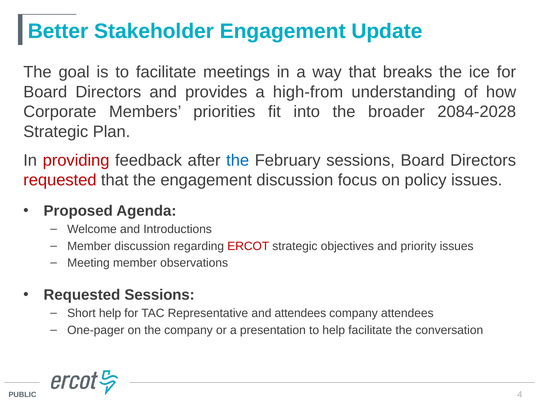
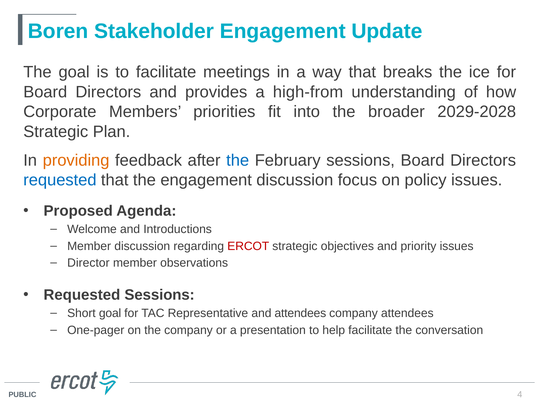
Better: Better -> Boren
2084-2028: 2084-2028 -> 2029-2028
providing colour: red -> orange
requested at (60, 180) colour: red -> blue
Meeting: Meeting -> Director
Short help: help -> goal
